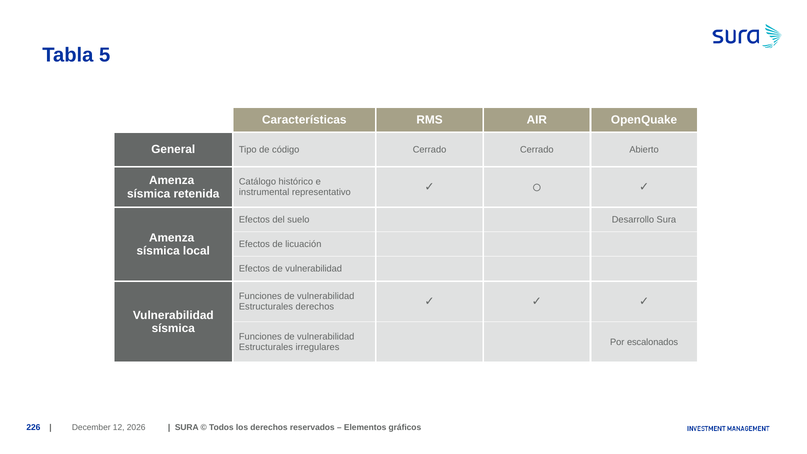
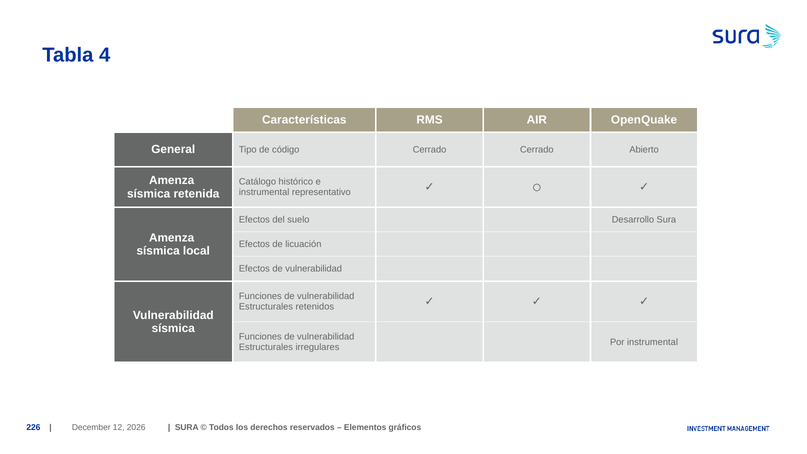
5: 5 -> 4
Estructurales derechos: derechos -> retenidos
Por escalonados: escalonados -> instrumental
